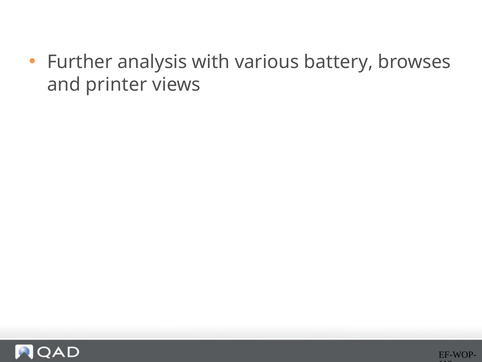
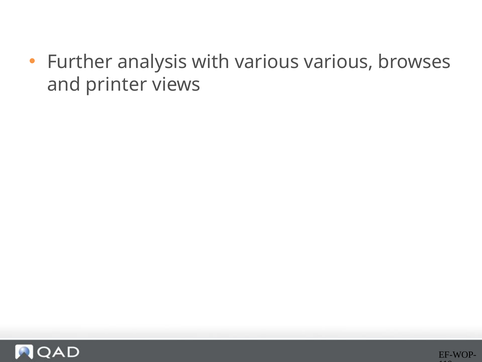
various battery: battery -> various
